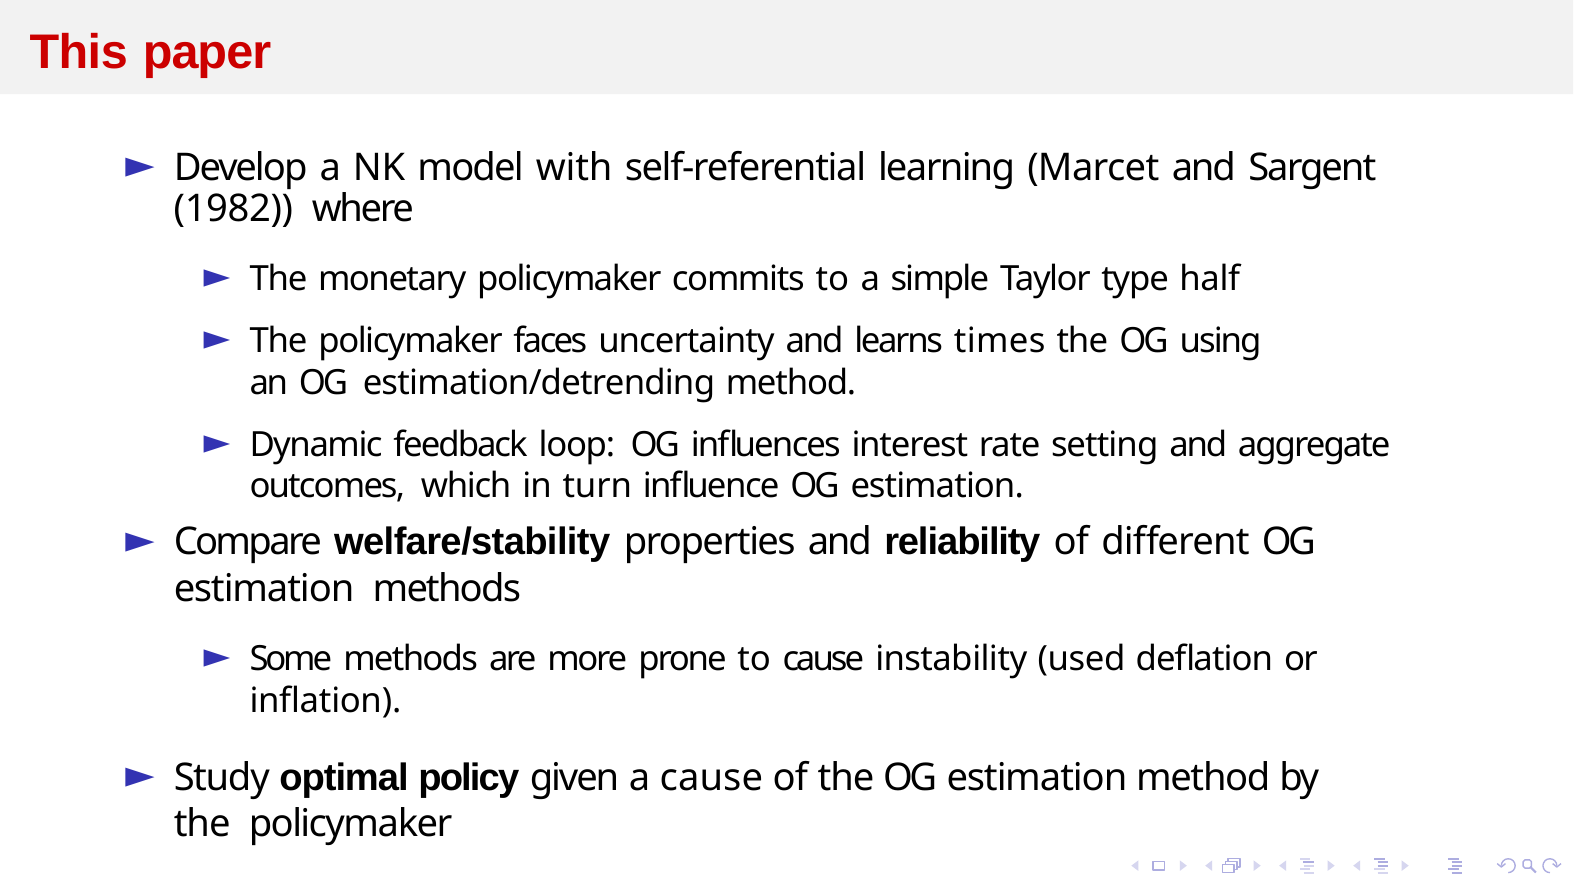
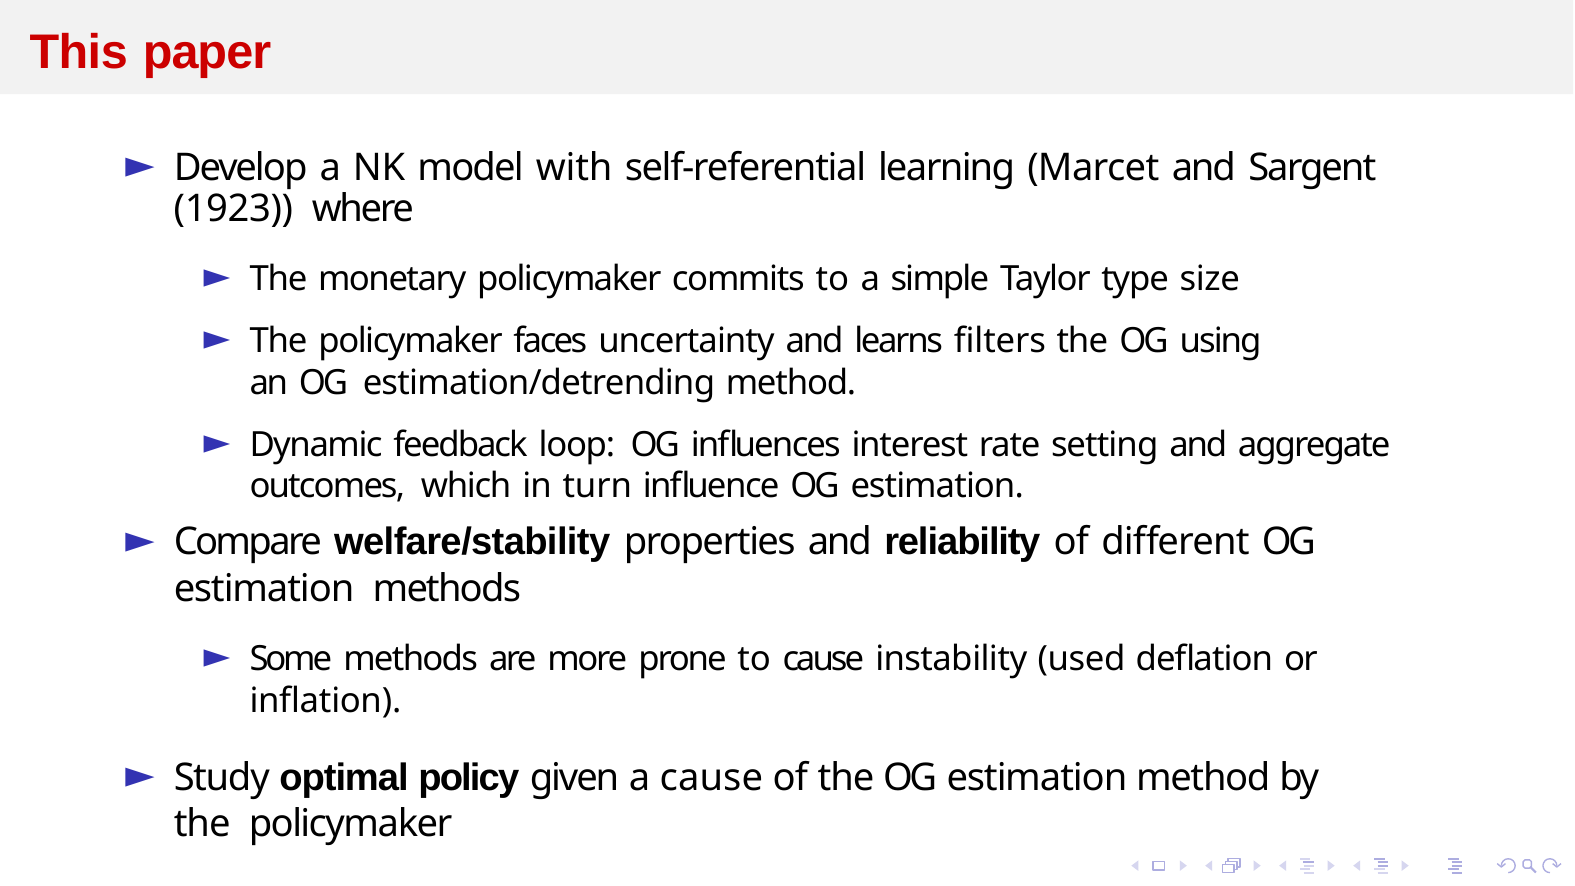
1982: 1982 -> 1923
half: half -> size
times: times -> filters
